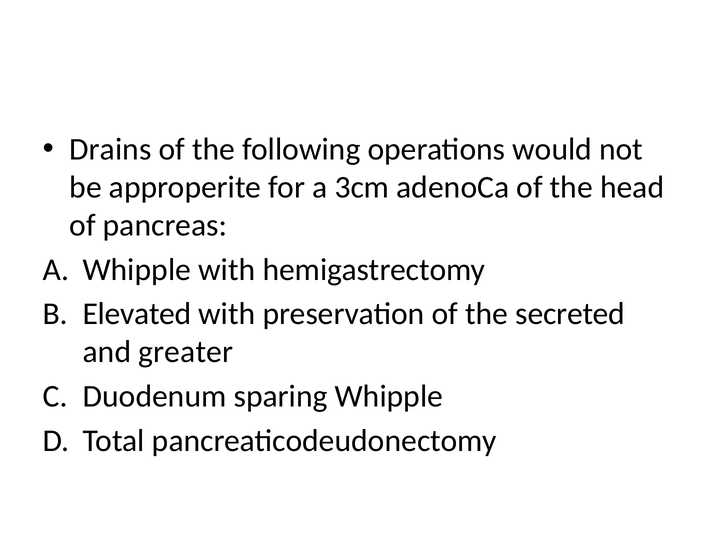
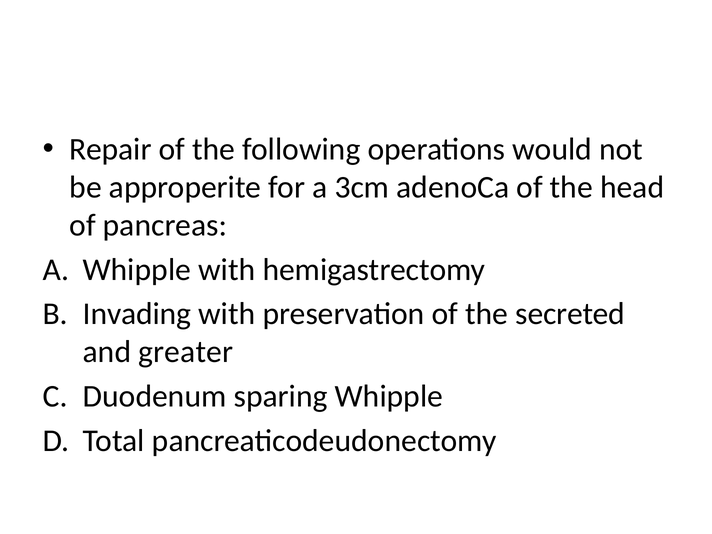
Drains: Drains -> Repair
Elevated: Elevated -> Invading
